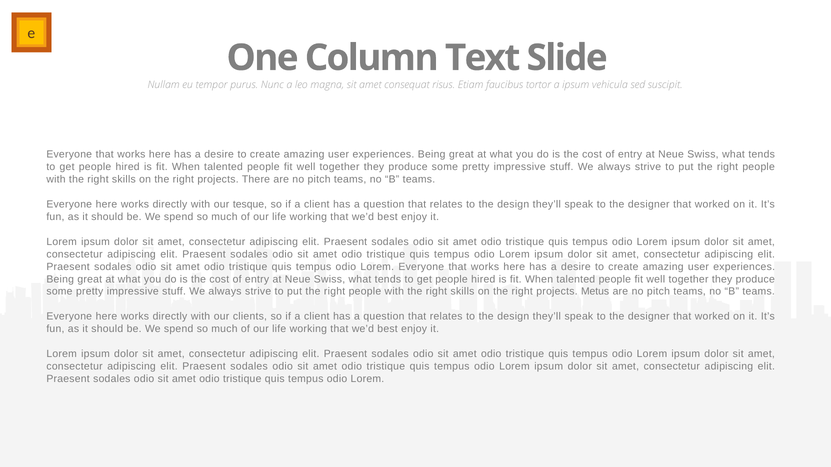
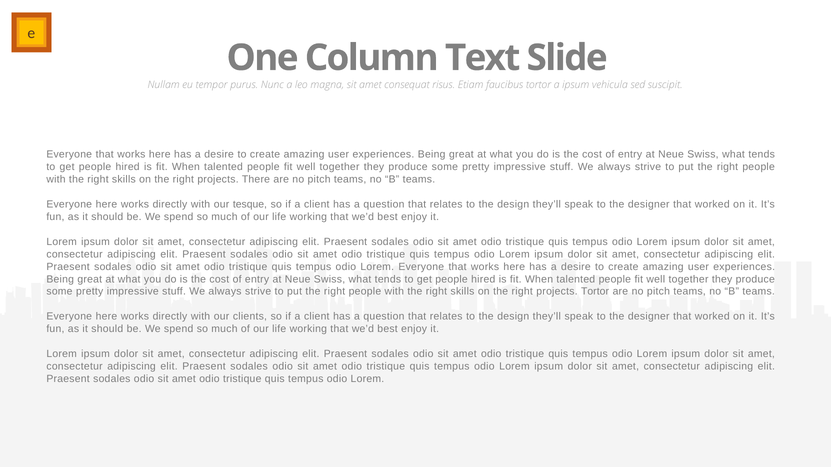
projects Metus: Metus -> Tortor
